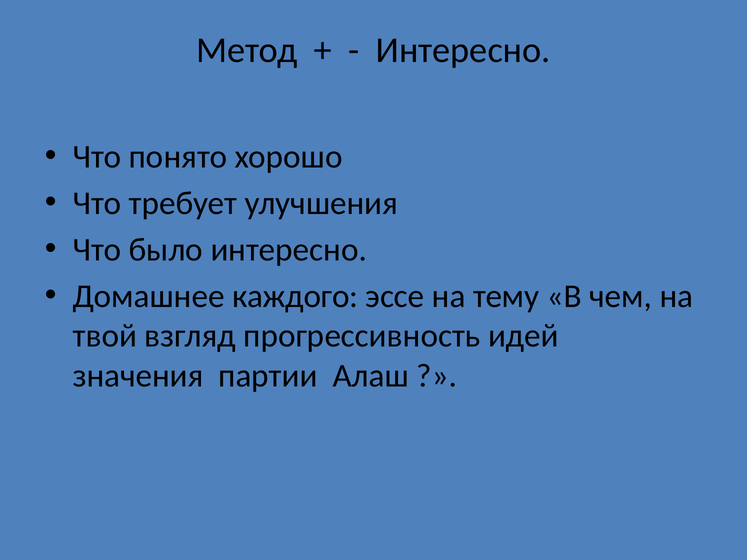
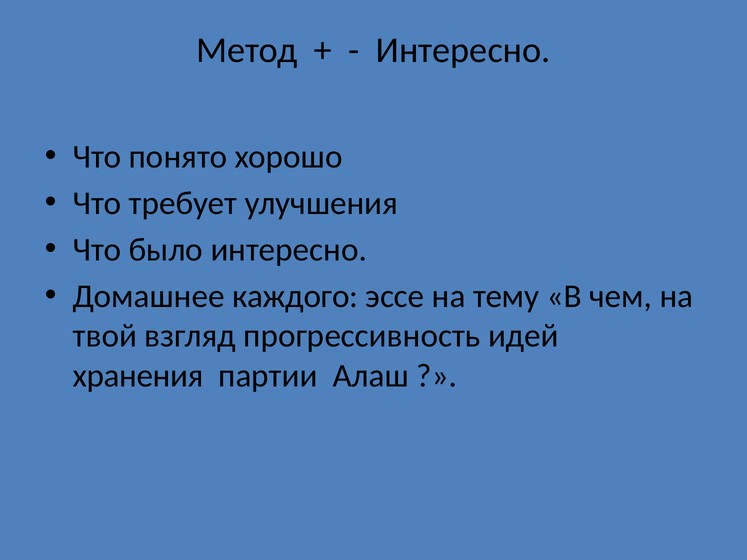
значения: значения -> хранения
